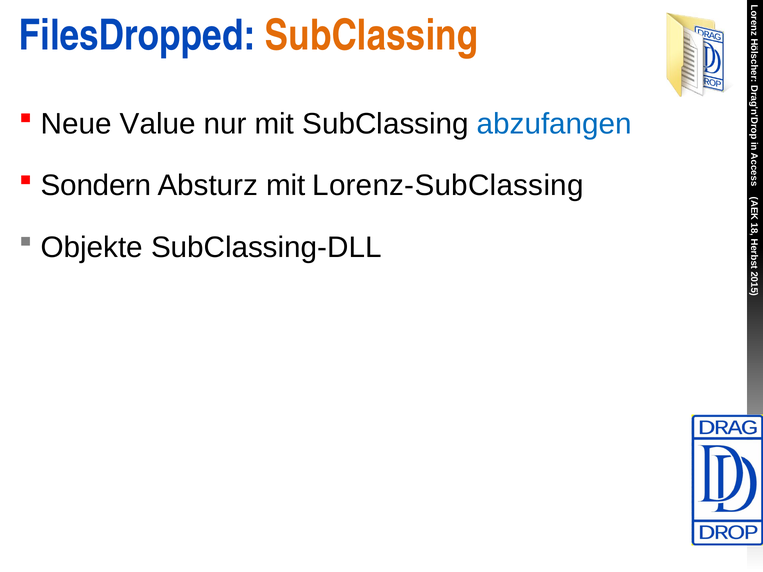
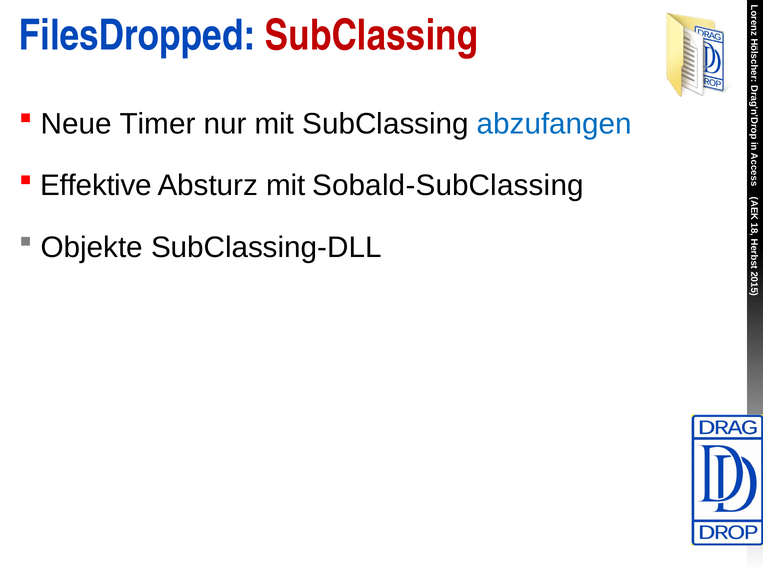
SubClassing at (372, 36) colour: orange -> red
Value: Value -> Timer
Sondern: Sondern -> Effektive
Lorenz-SubClassing: Lorenz-SubClassing -> Sobald-SubClassing
